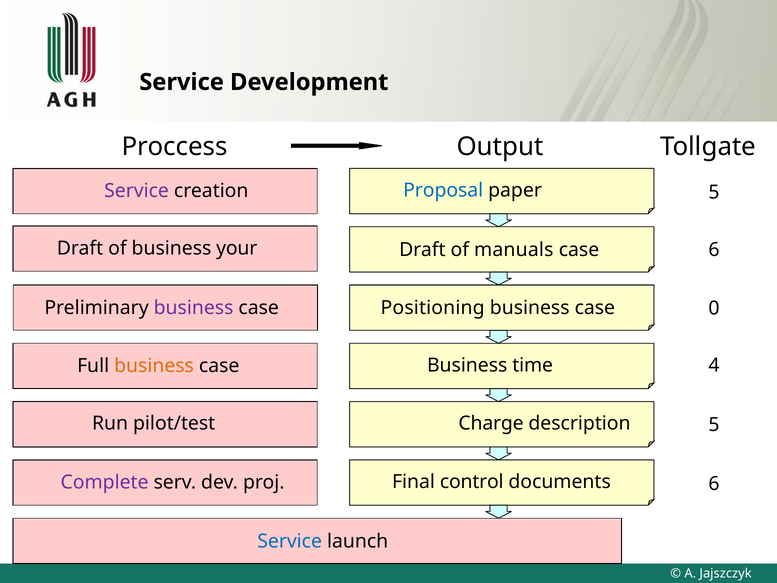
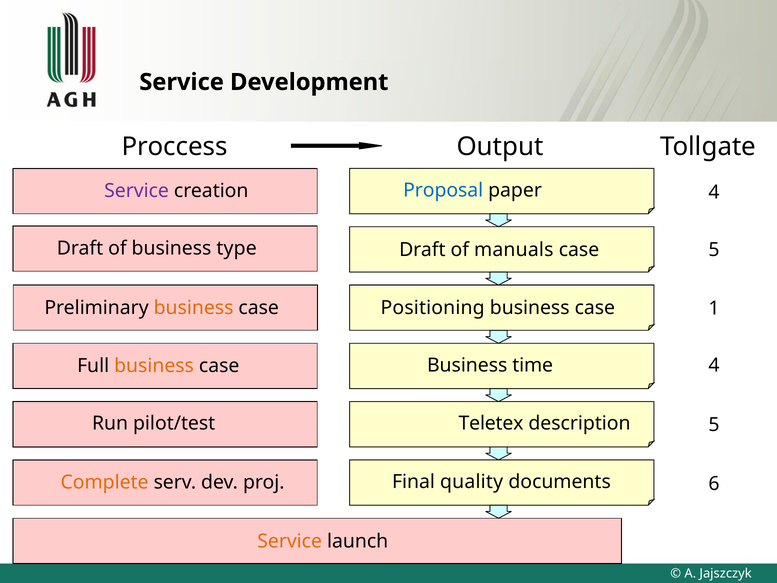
paper 5: 5 -> 4
your: your -> type
case 6: 6 -> 5
business at (194, 308) colour: purple -> orange
0: 0 -> 1
Charge: Charge -> Teletex
Complete colour: purple -> orange
control: control -> quality
Service at (290, 541) colour: blue -> orange
